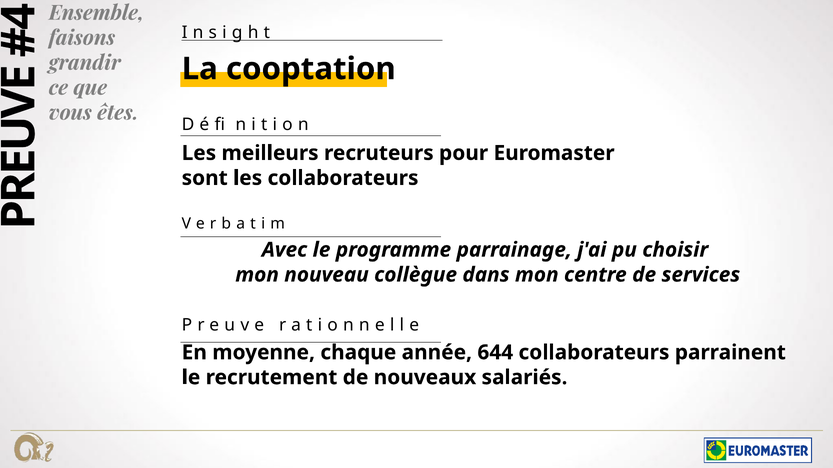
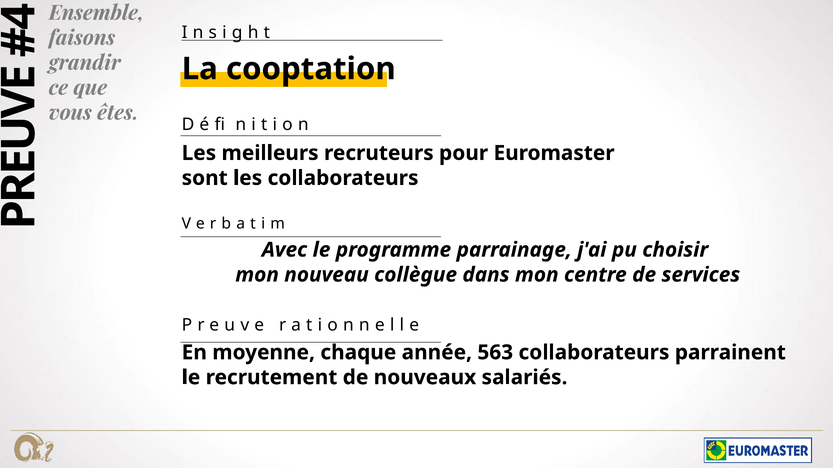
644: 644 -> 563
